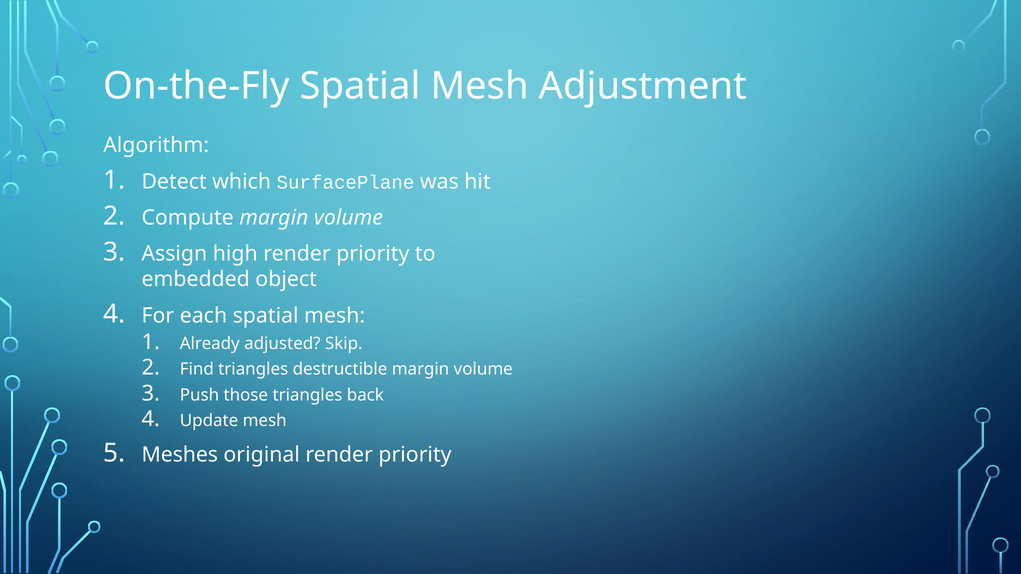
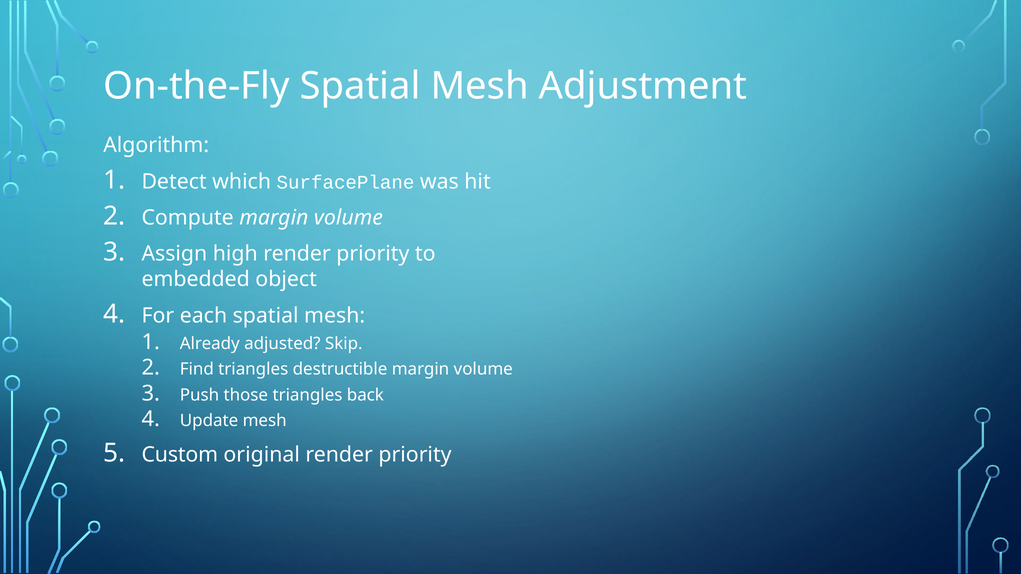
Meshes: Meshes -> Custom
